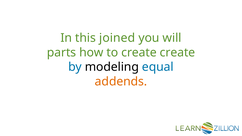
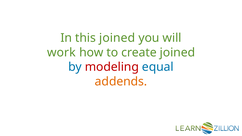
parts: parts -> work
create create: create -> joined
modeling colour: black -> red
